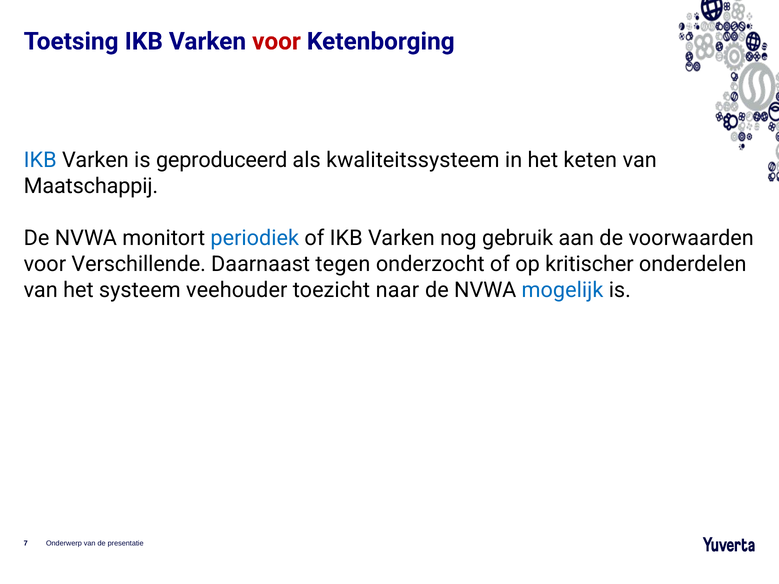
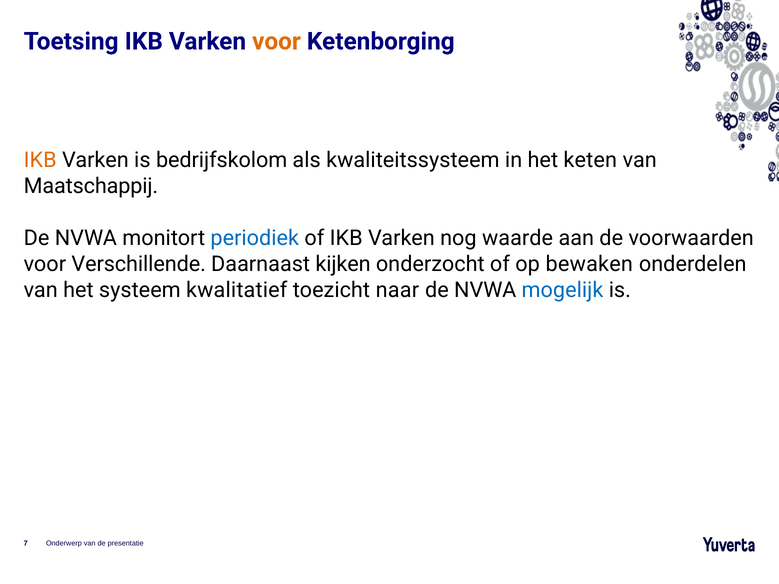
voor at (276, 41) colour: red -> orange
IKB at (40, 160) colour: blue -> orange
geproduceerd: geproduceerd -> bedrijfskolom
gebruik: gebruik -> waarde
tegen: tegen -> kijken
kritischer: kritischer -> bewaken
veehouder: veehouder -> kwalitatief
